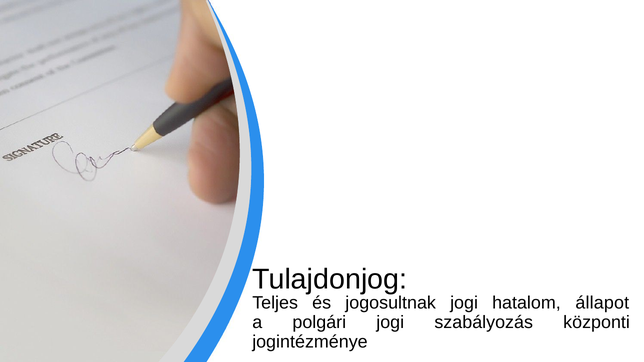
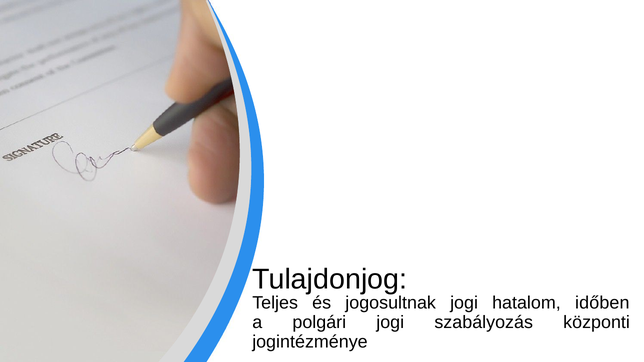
állapot: állapot -> időben
